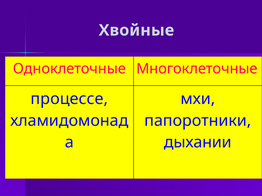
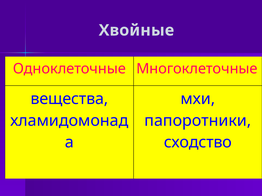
процессе: процессе -> вещества
дыхании: дыхании -> сходство
